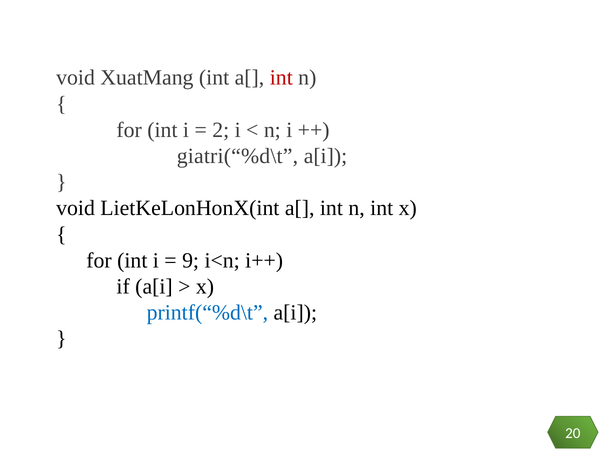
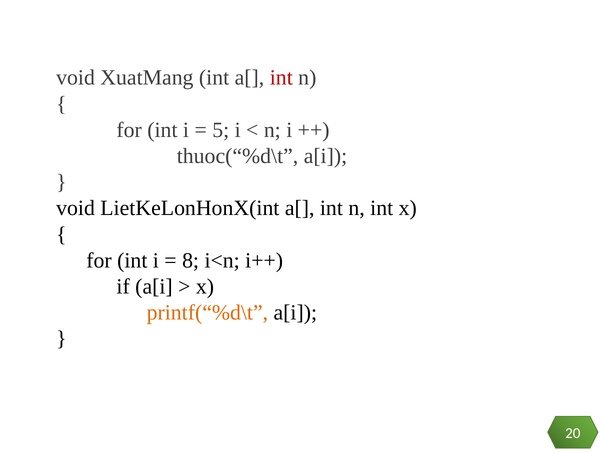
2: 2 -> 5
giatri(“%d\t: giatri(“%d\t -> thuoc(“%d\t
9: 9 -> 8
printf(“%d\t colour: blue -> orange
